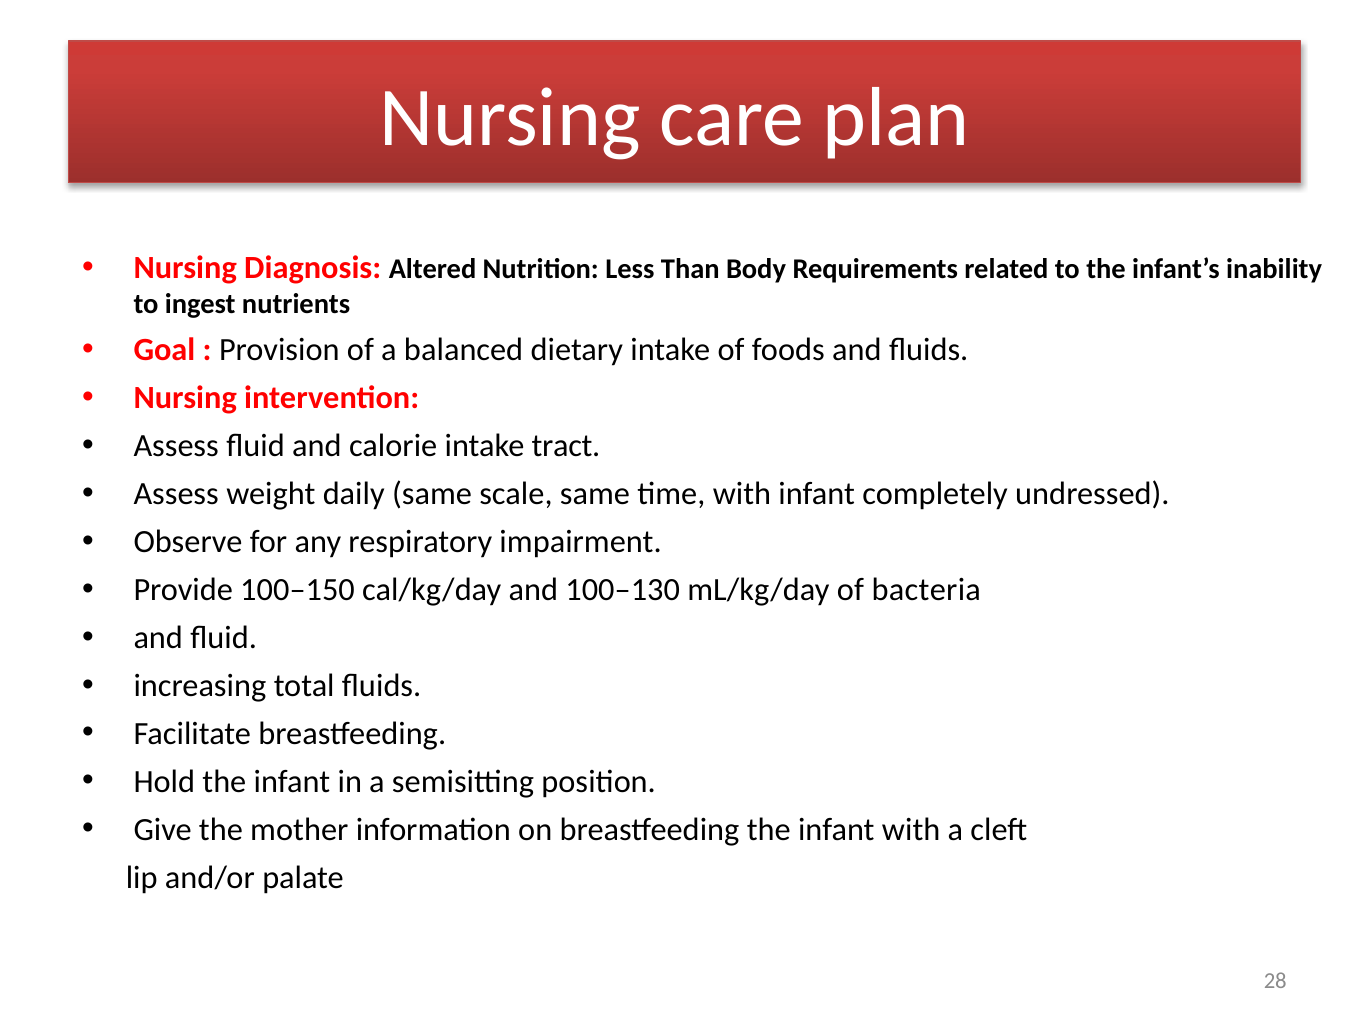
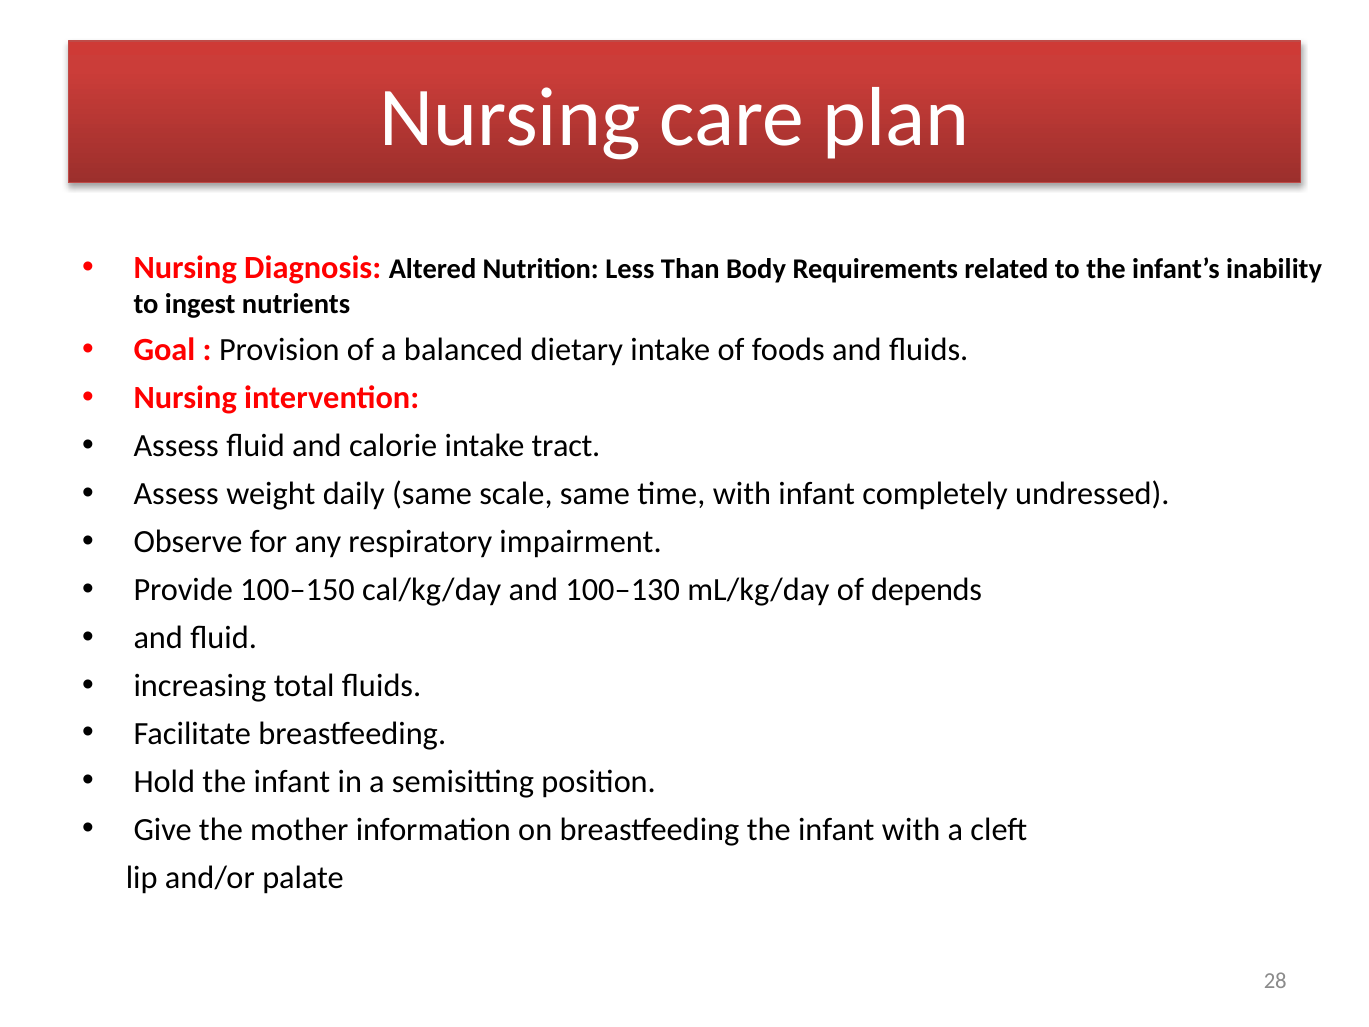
bacteria: bacteria -> depends
